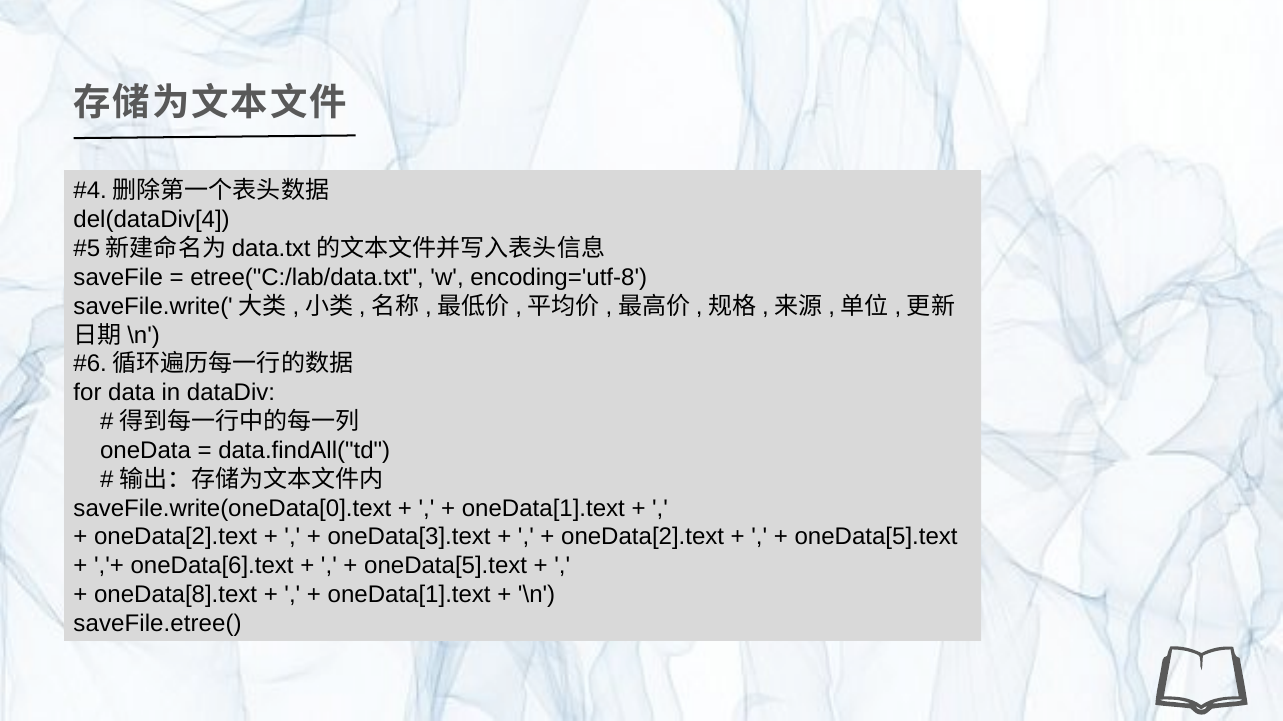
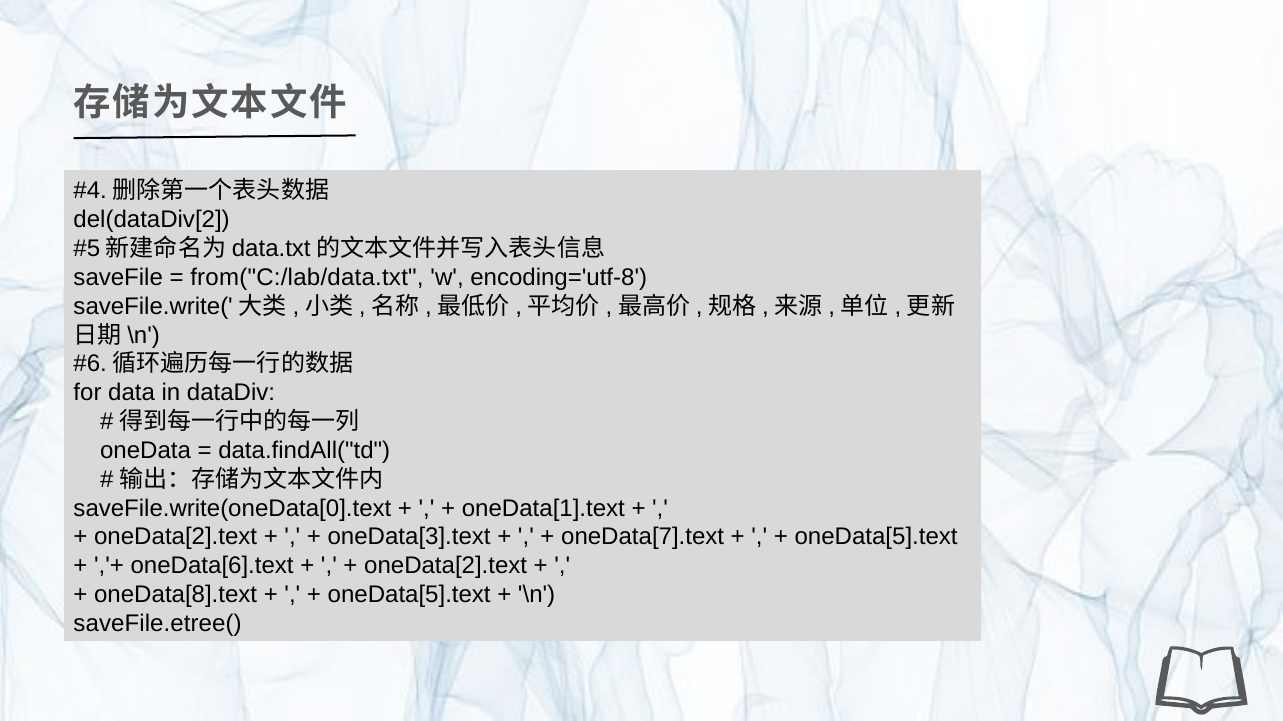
del(dataDiv[4: del(dataDiv[4 -> del(dataDiv[2
etree("C:/lab/data.txt: etree("C:/lab/data.txt -> from("C:/lab/data.txt
oneData[2].text at (643, 538): oneData[2].text -> oneData[7].text
oneData[5].text at (446, 566): oneData[5].text -> oneData[2].text
oneData[1].text at (409, 595): oneData[1].text -> oneData[5].text
